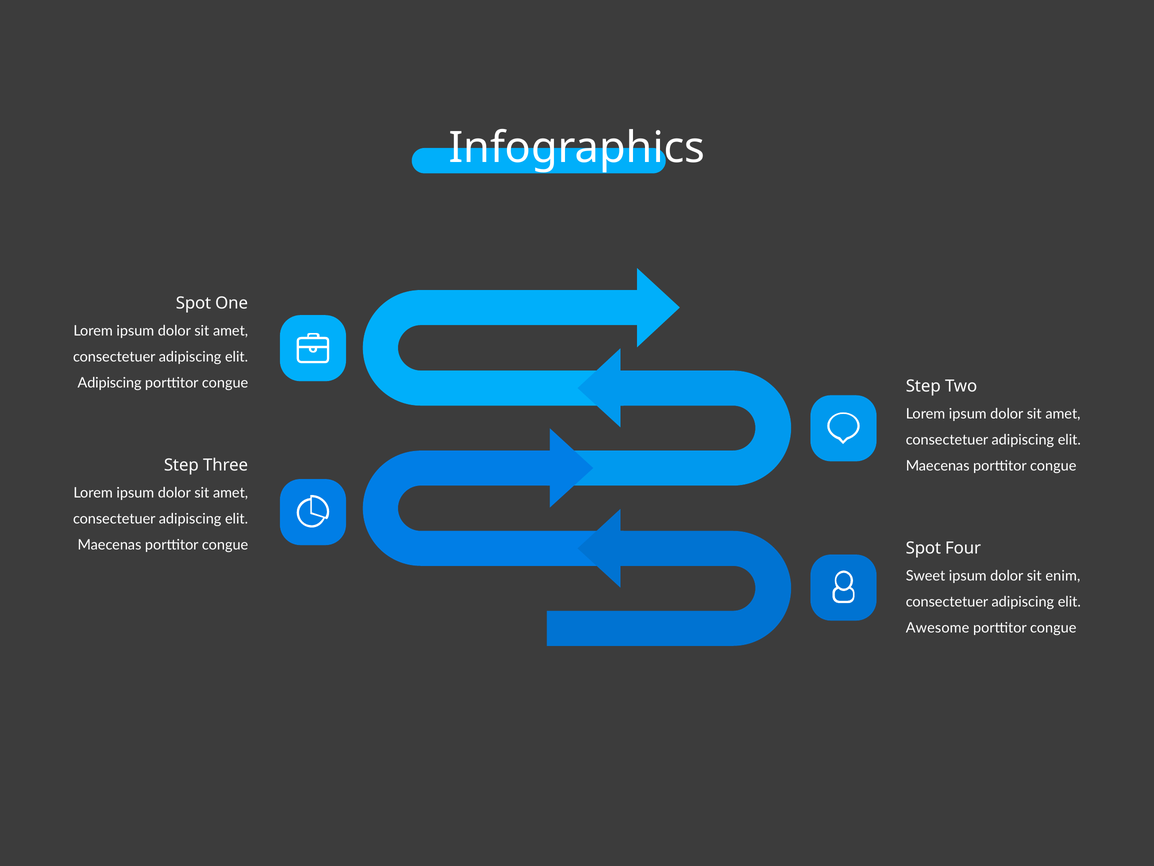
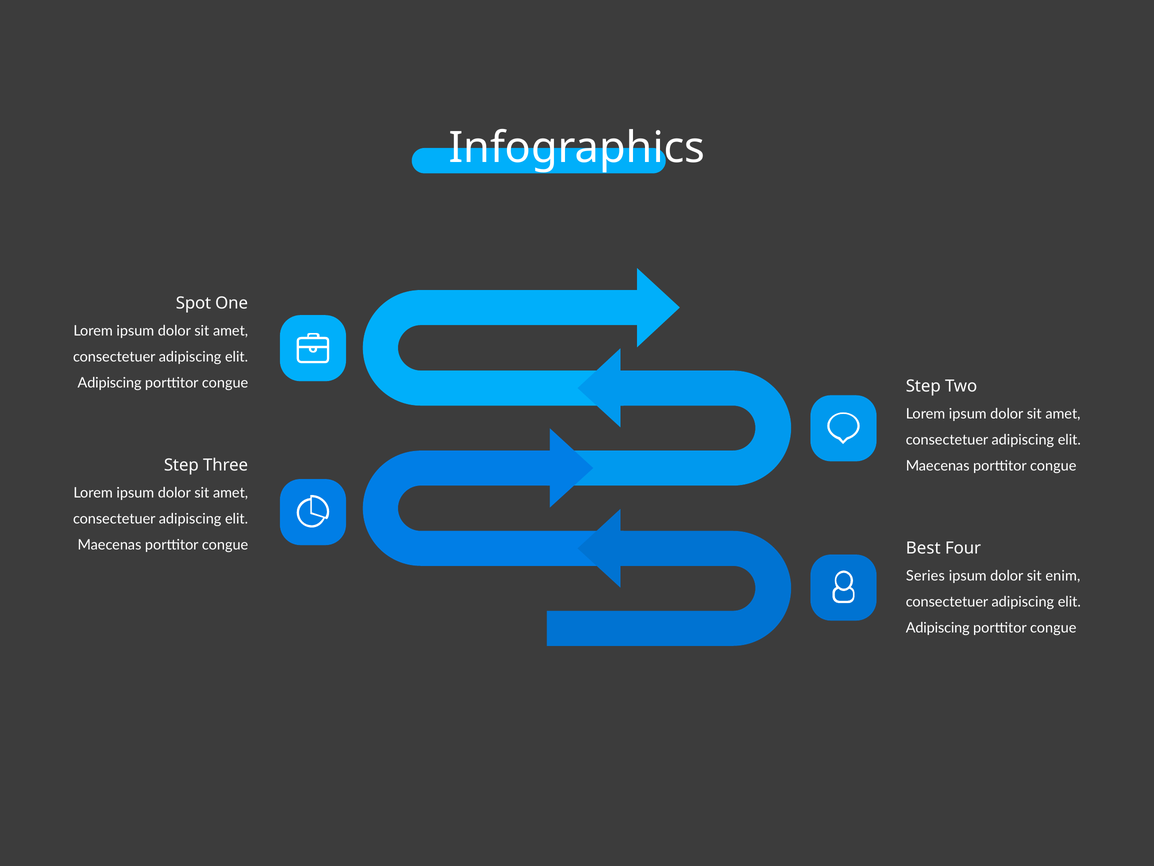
Spot at (923, 548): Spot -> Best
Sweet: Sweet -> Series
Awesome at (938, 628): Awesome -> Adipiscing
